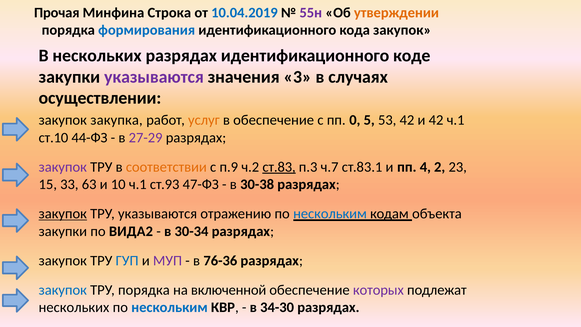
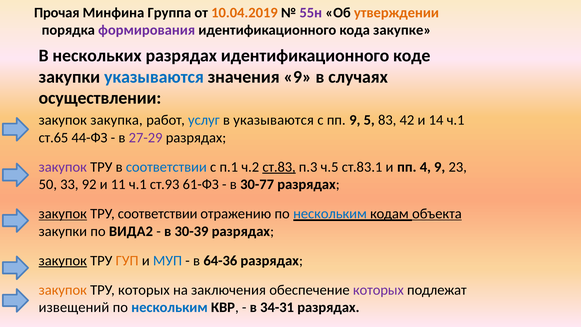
Строка: Строка -> Группа
10.04.2019 colour: blue -> orange
формирования colour: blue -> purple
кода закупок: закупок -> закупке
указываются at (154, 77) colour: purple -> blue
значения 3: 3 -> 9
услуг colour: orange -> blue
в обеспечение: обеспечение -> указываются
пп 0: 0 -> 9
53: 53 -> 83
и 42: 42 -> 14
ст.10: ст.10 -> ст.65
соответствии at (166, 167) colour: orange -> blue
п.9: п.9 -> п.1
ч.7: ч.7 -> ч.5
4 2: 2 -> 9
15: 15 -> 50
63: 63 -> 92
10: 10 -> 11
47-ФЗ: 47-ФЗ -> 61-ФЗ
30-38: 30-38 -> 30-77
ТРУ указываются: указываются -> соответствии
объекта underline: none -> present
30-34: 30-34 -> 30-39
закупок at (63, 260) underline: none -> present
ГУП colour: blue -> orange
МУП colour: purple -> blue
76-36: 76-36 -> 64-36
закупок at (63, 290) colour: blue -> orange
ТРУ порядка: порядка -> которых
включенной: включенной -> заключения
нескольких at (74, 307): нескольких -> извещений
34-30: 34-30 -> 34-31
